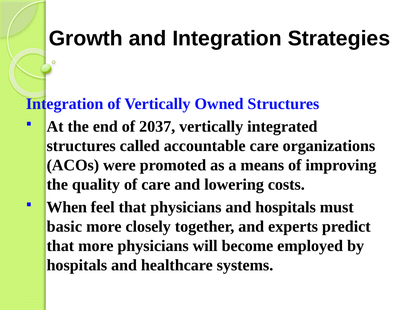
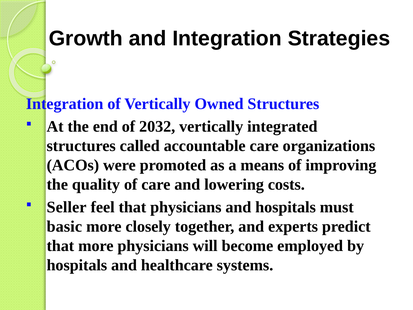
2037: 2037 -> 2032
When: When -> Seller
